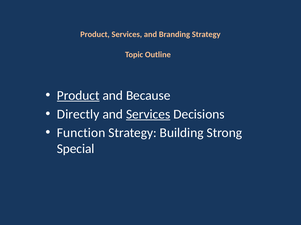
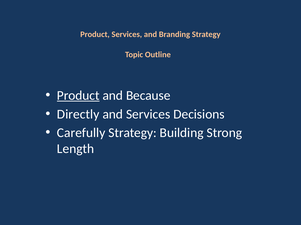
Services at (148, 114) underline: present -> none
Function: Function -> Carefully
Special: Special -> Length
